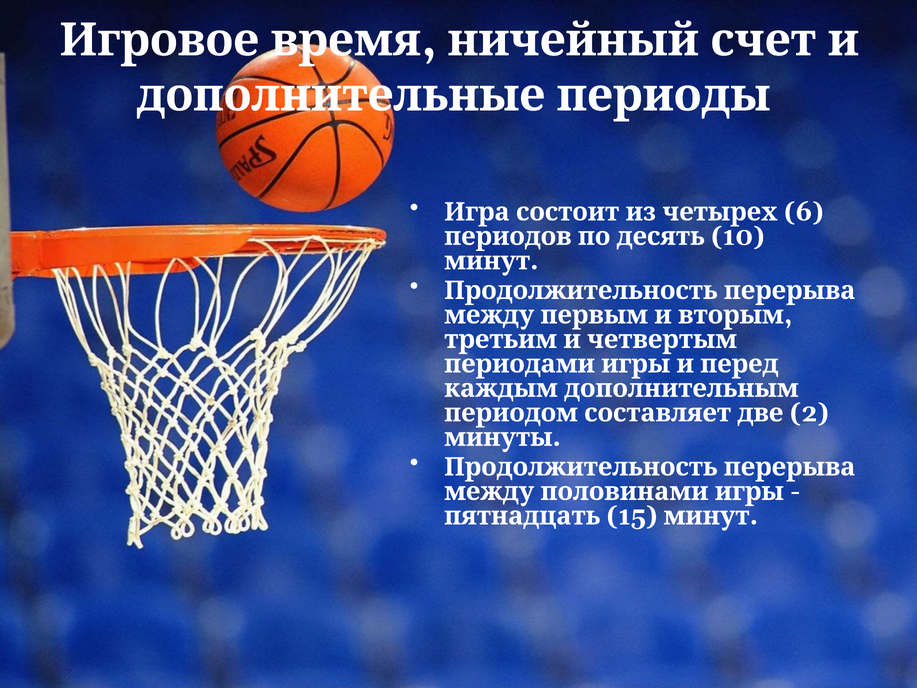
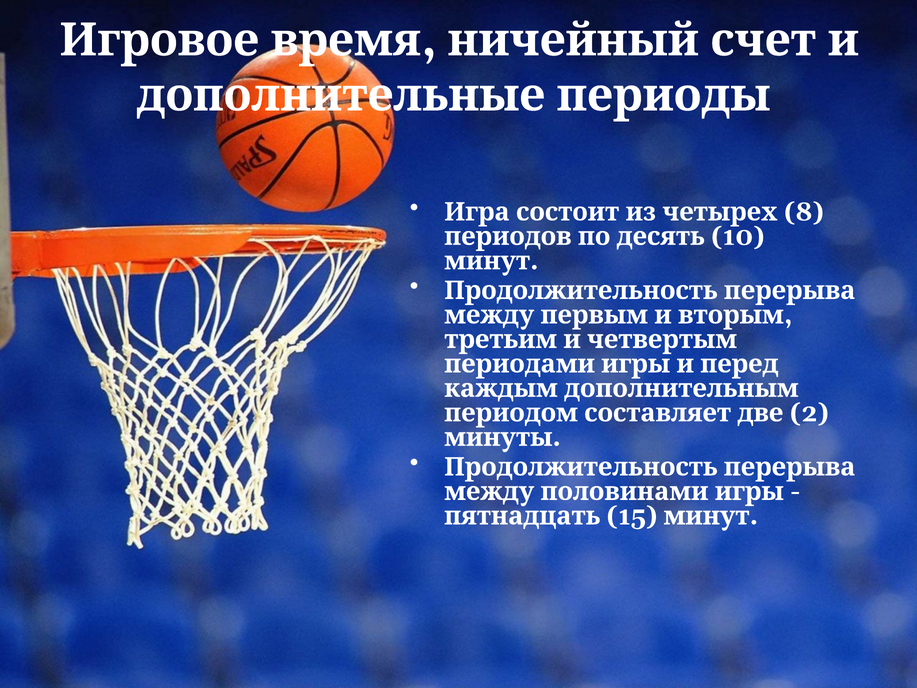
6: 6 -> 8
